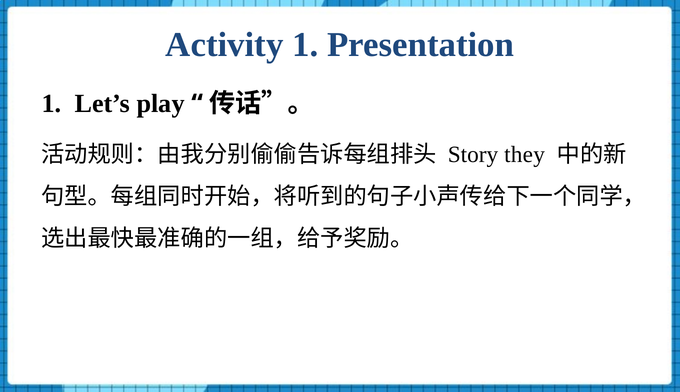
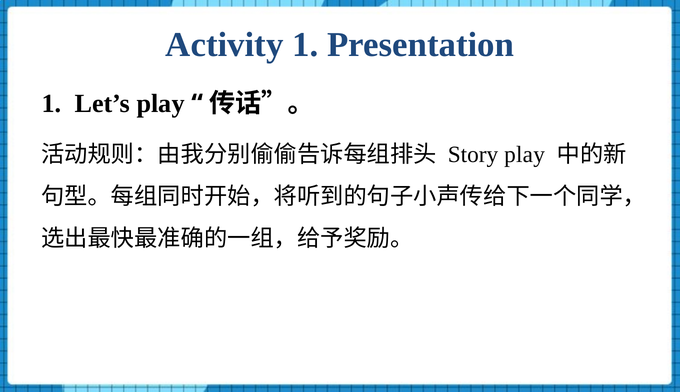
Story they: they -> play
